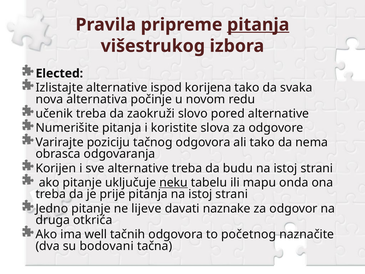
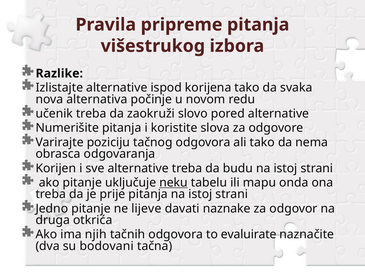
pitanja at (258, 25) underline: present -> none
Elected: Elected -> Razlike
well: well -> njih
početnog: početnog -> evaluirate
